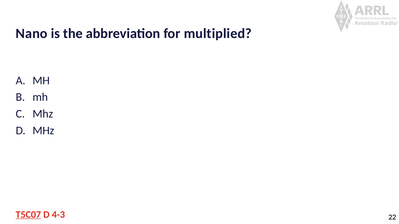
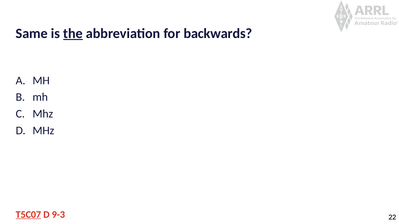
Nano: Nano -> Same
the underline: none -> present
multiplied: multiplied -> backwards
4-3: 4-3 -> 9-3
